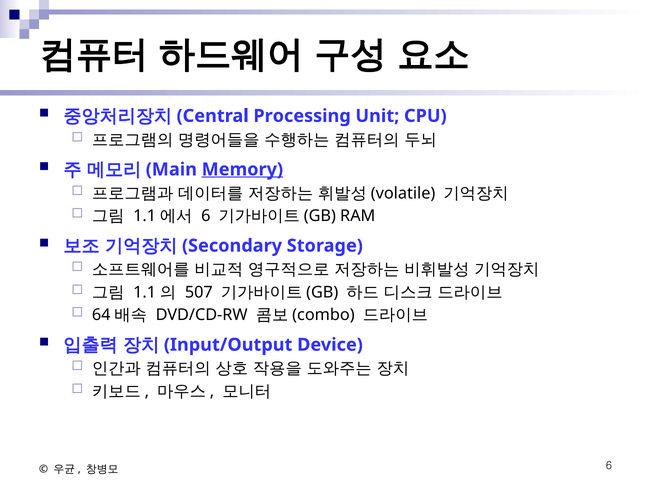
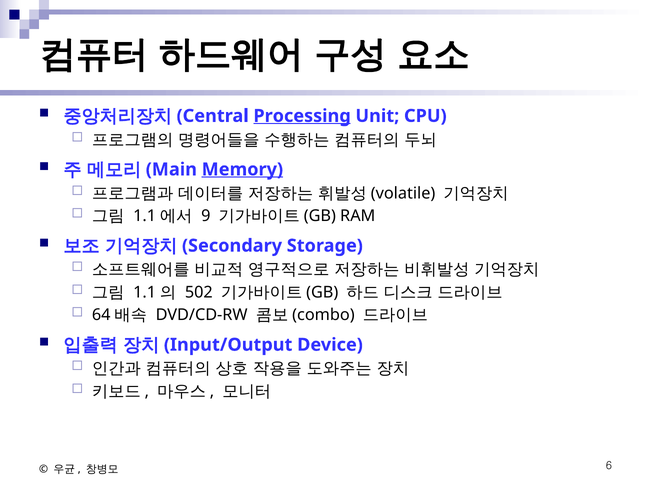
Processing underline: none -> present
6 at (206, 216): 6 -> 9
507: 507 -> 502
